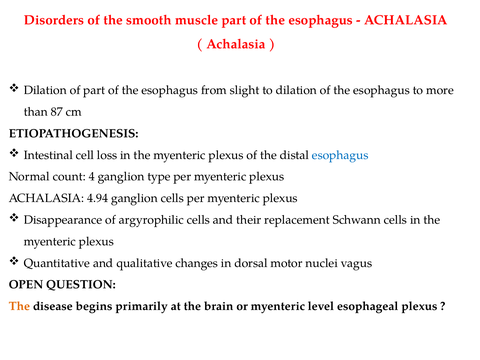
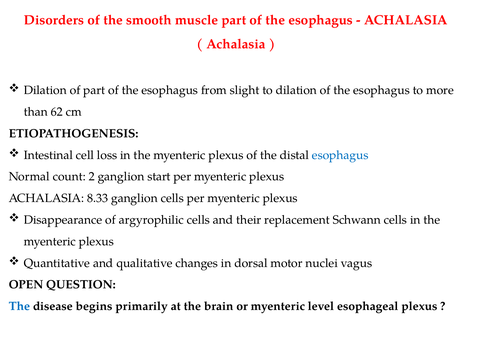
87: 87 -> 62
4: 4 -> 2
type: type -> start
4.94: 4.94 -> 8.33
The at (19, 306) colour: orange -> blue
